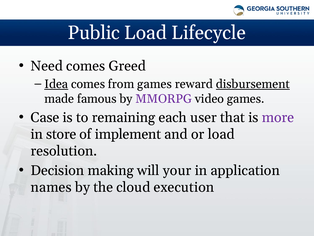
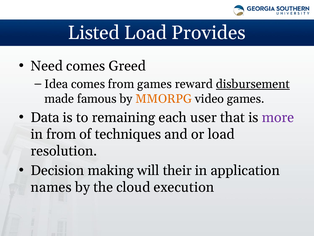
Public: Public -> Listed
Lifecycle: Lifecycle -> Provides
Idea underline: present -> none
MMORPG colour: purple -> orange
Case: Case -> Data
in store: store -> from
implement: implement -> techniques
your: your -> their
